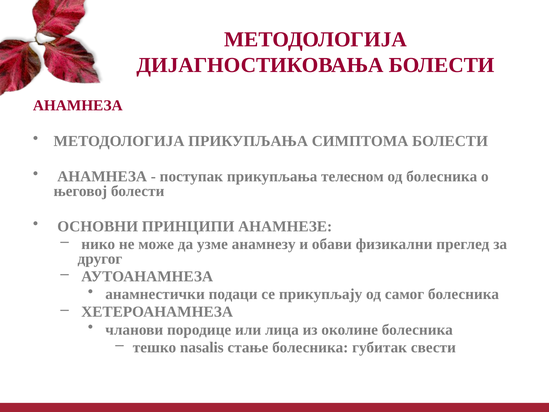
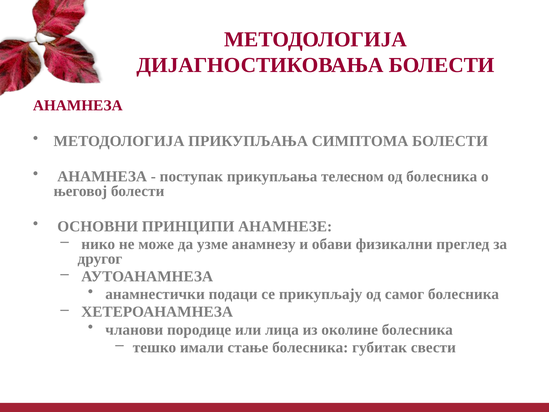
nasalis: nasalis -> имали
